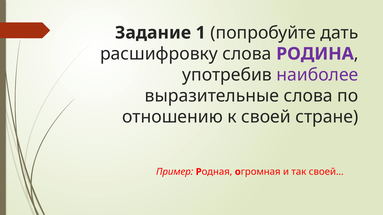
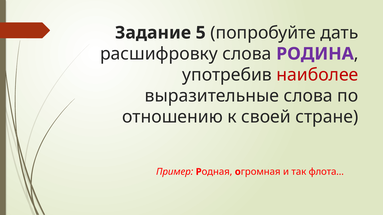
1: 1 -> 5
наиболее colour: purple -> red
своей…: своей… -> флота…
